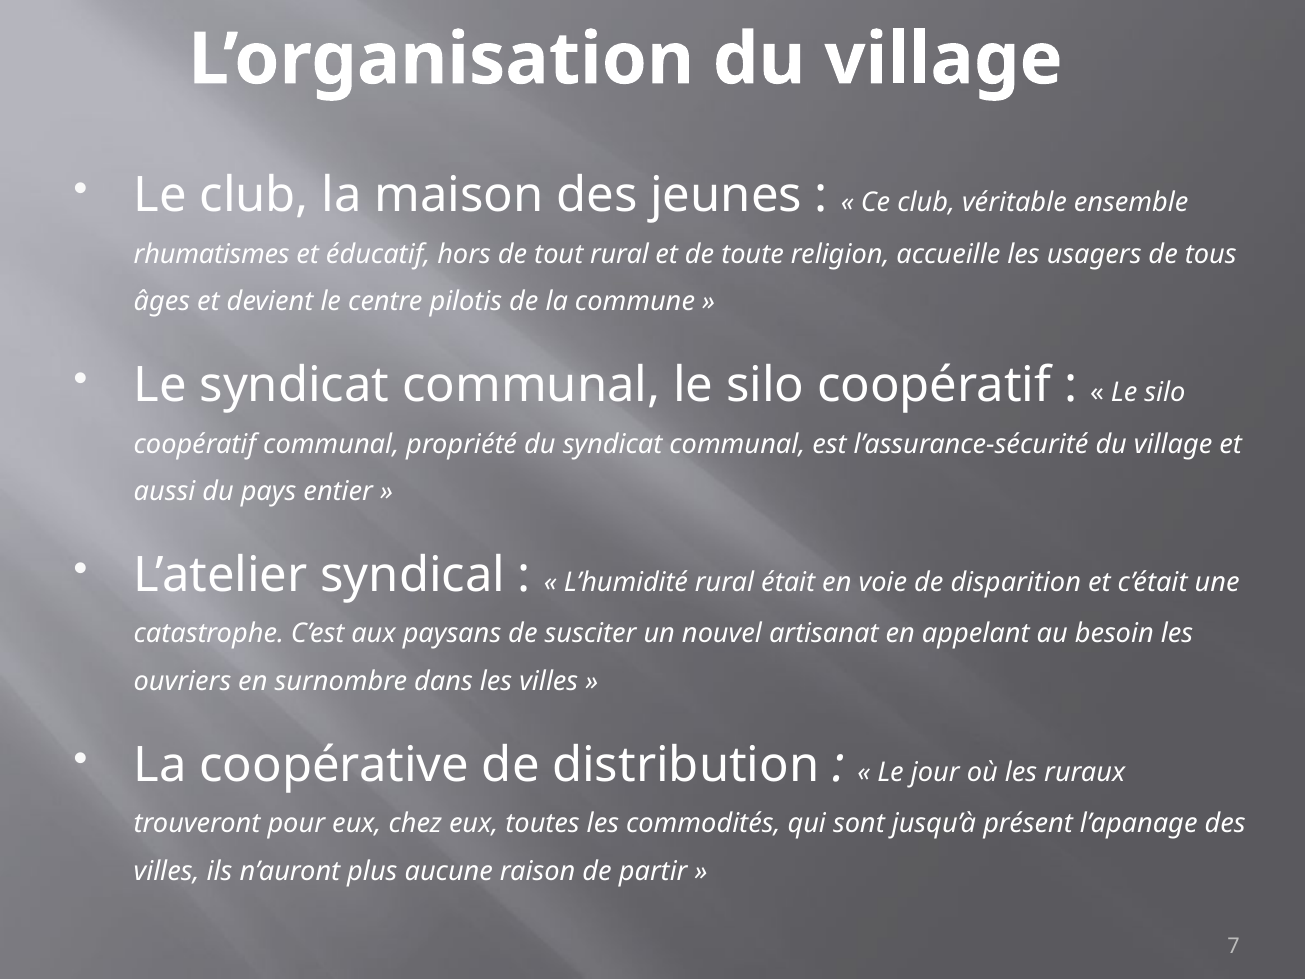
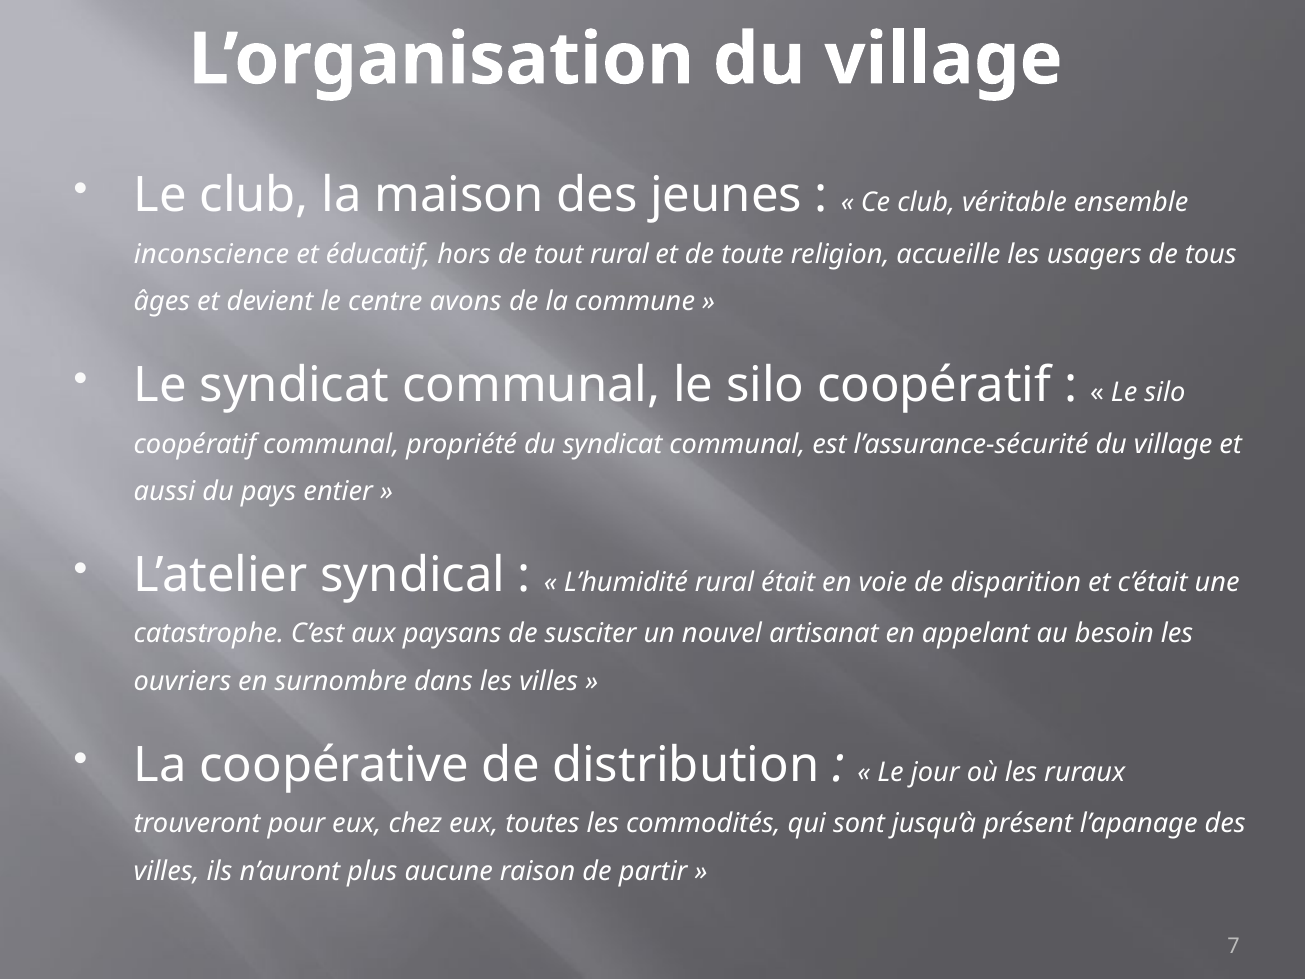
rhumatismes: rhumatismes -> inconscience
pilotis: pilotis -> avons
